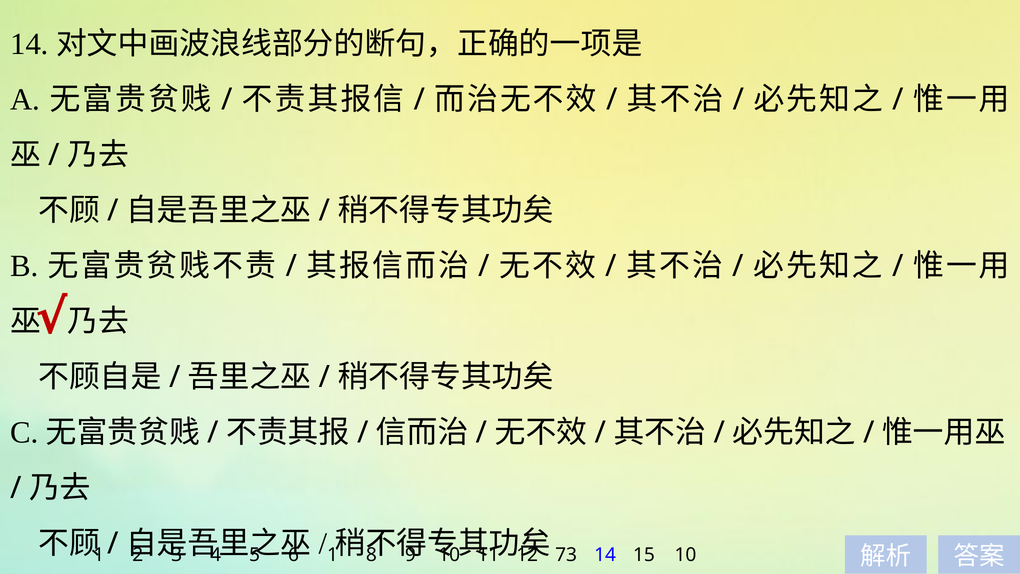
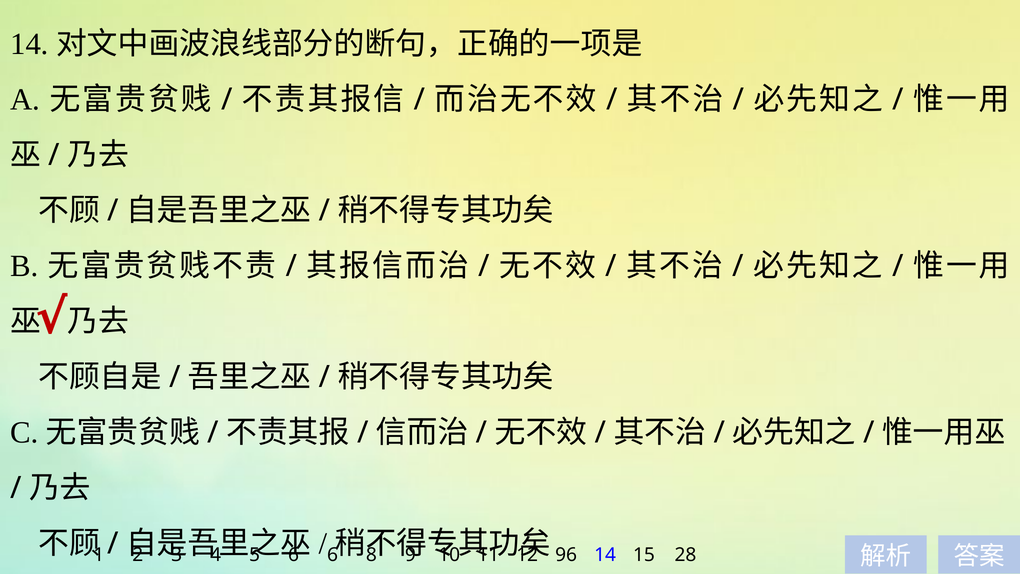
1 at (332, 555): 1 -> 6
73: 73 -> 96
15 10: 10 -> 28
